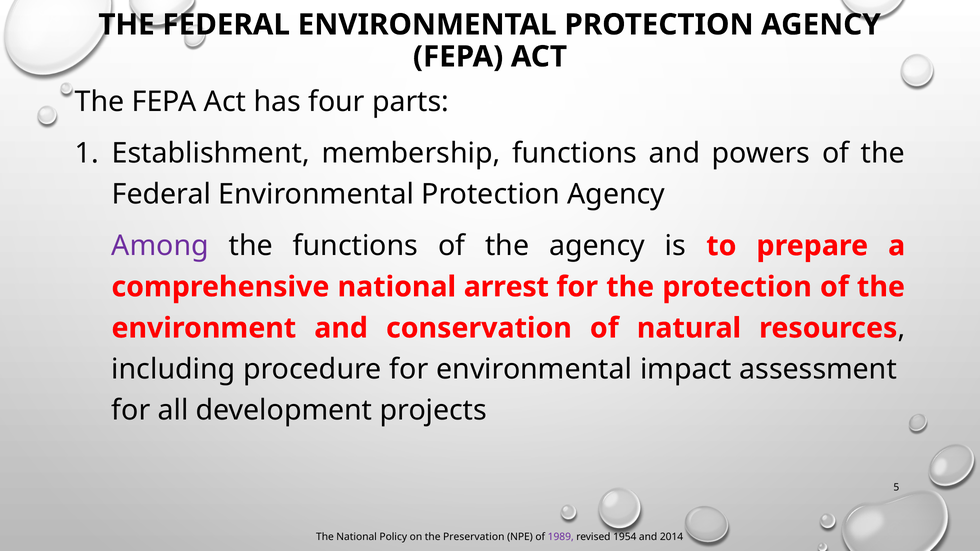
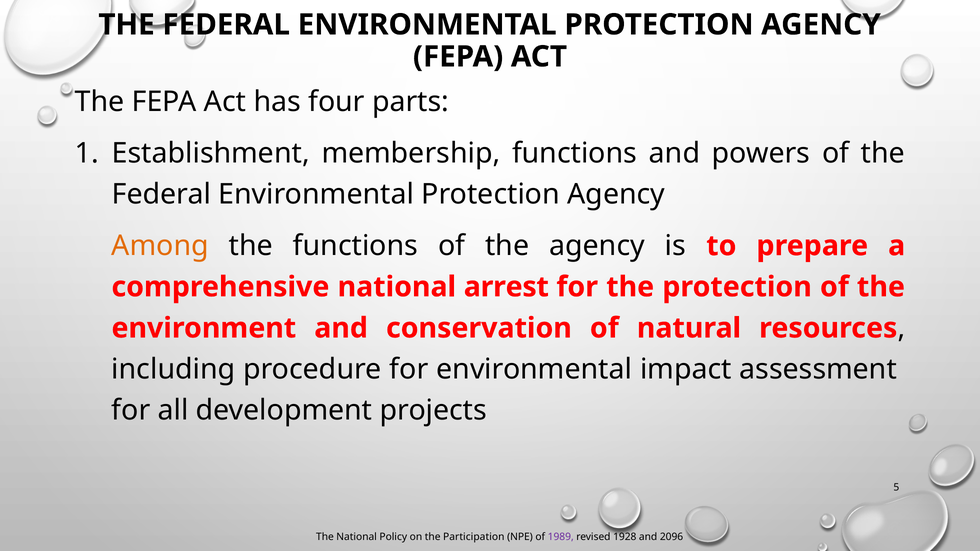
Among colour: purple -> orange
Preservation: Preservation -> Participation
1954: 1954 -> 1928
2014: 2014 -> 2096
